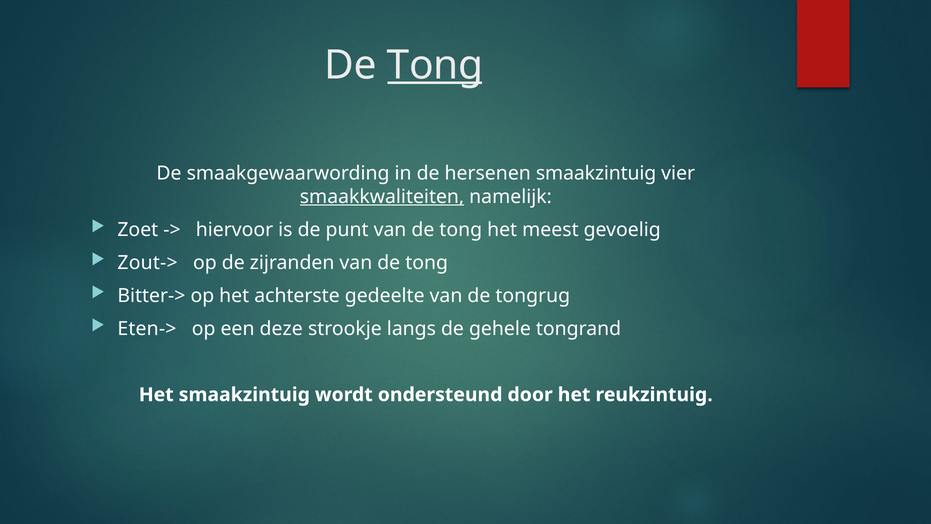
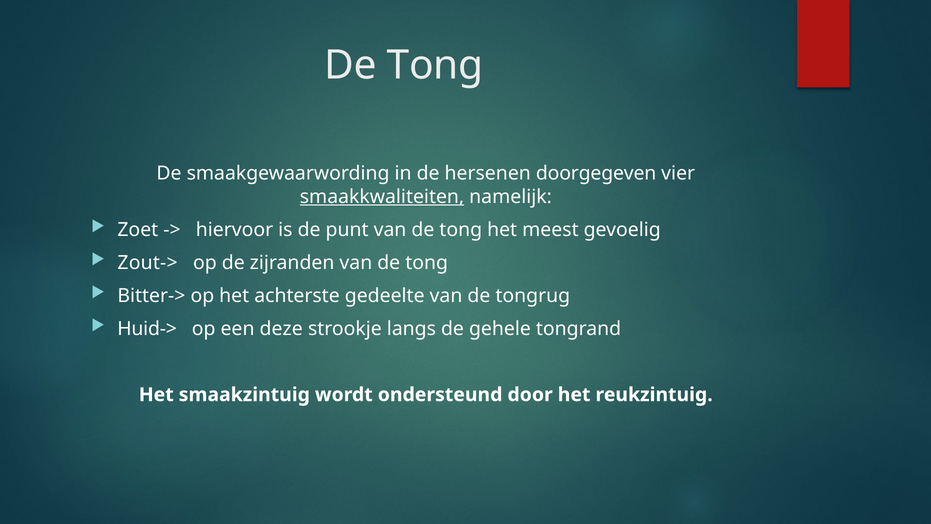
Tong at (435, 65) underline: present -> none
hersenen smaakzintuig: smaakzintuig -> doorgegeven
Eten->: Eten-> -> Huid->
